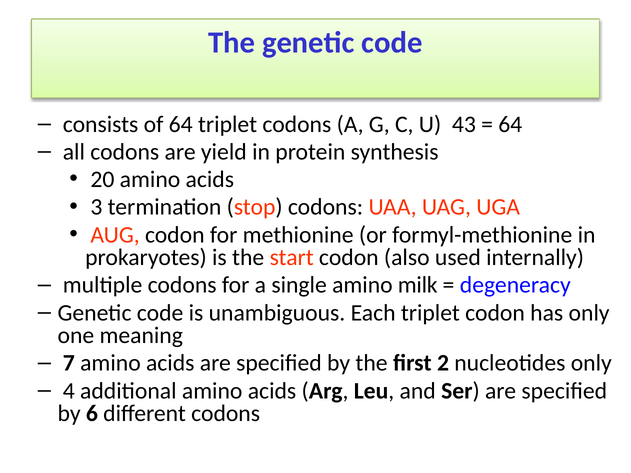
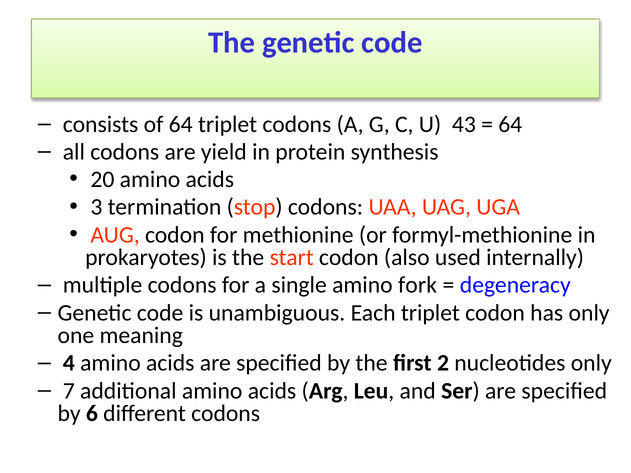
milk: milk -> fork
7: 7 -> 4
4: 4 -> 7
